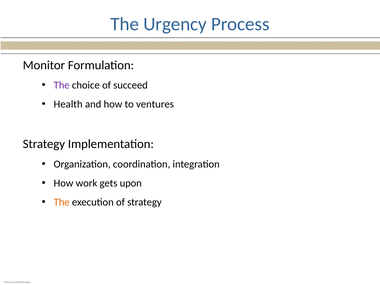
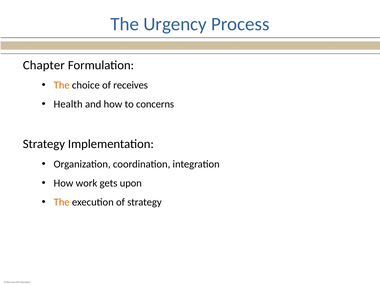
Monitor: Monitor -> Chapter
The at (62, 85) colour: purple -> orange
succeed: succeed -> receives
ventures: ventures -> concerns
